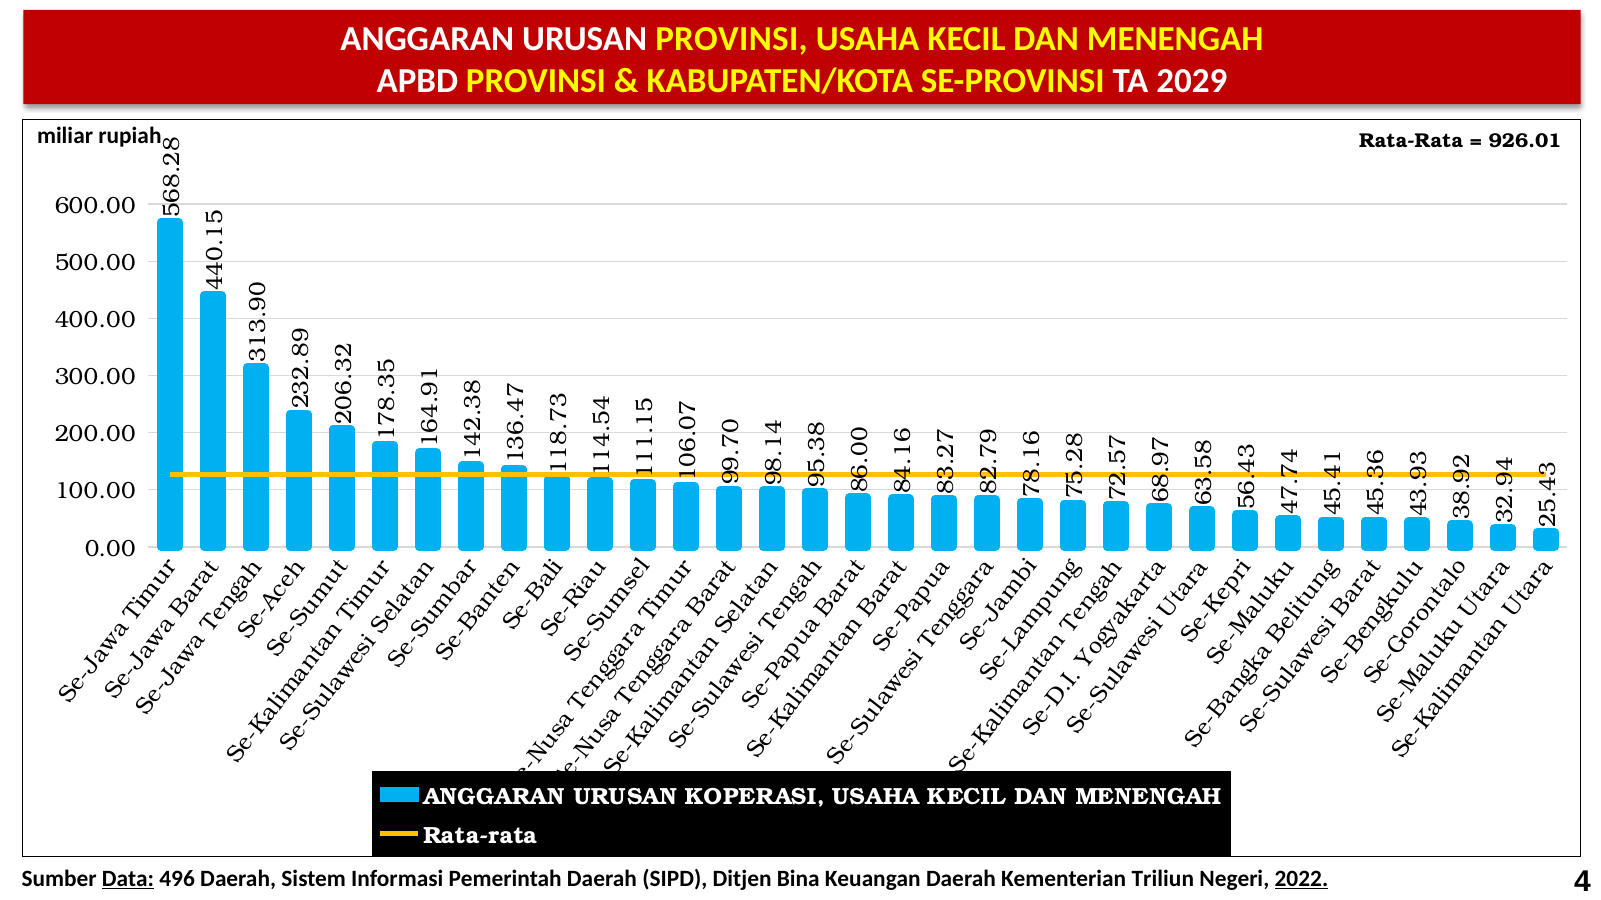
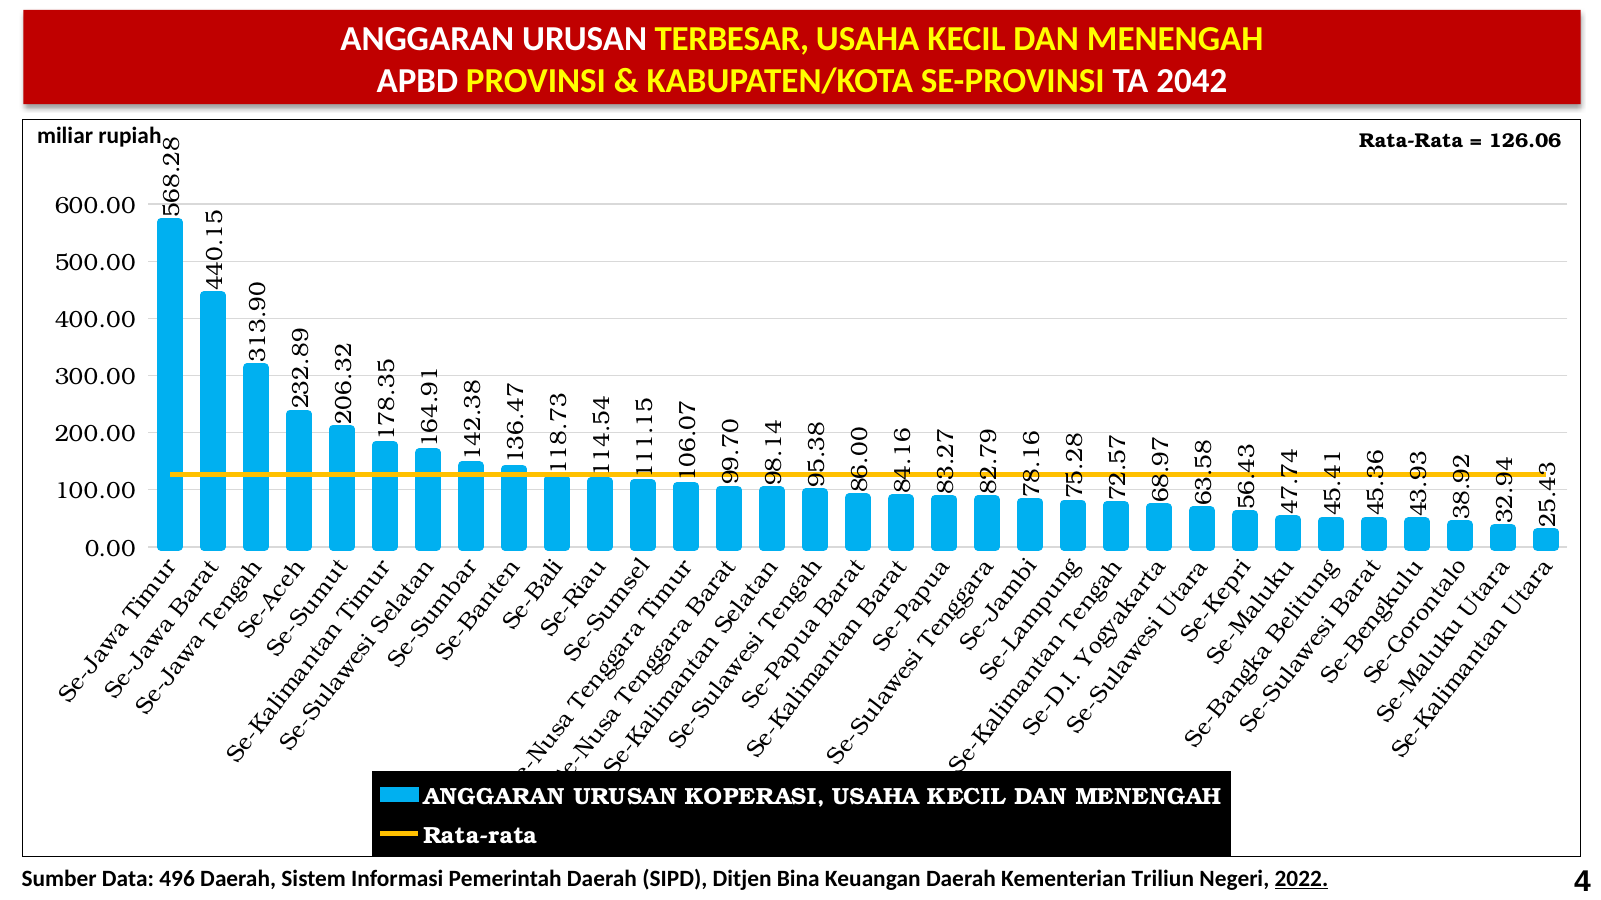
URUSAN PROVINSI: PROVINSI -> TERBESAR
2029: 2029 -> 2042
926.01: 926.01 -> 126.06
Data underline: present -> none
